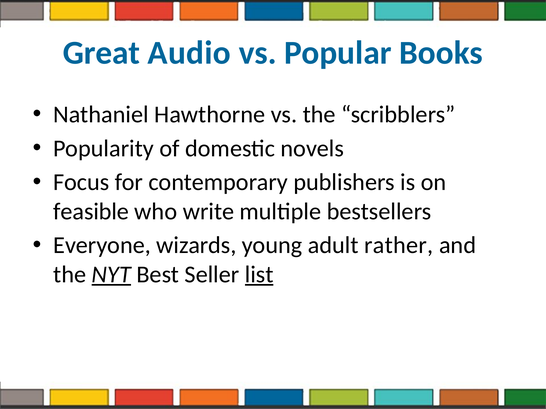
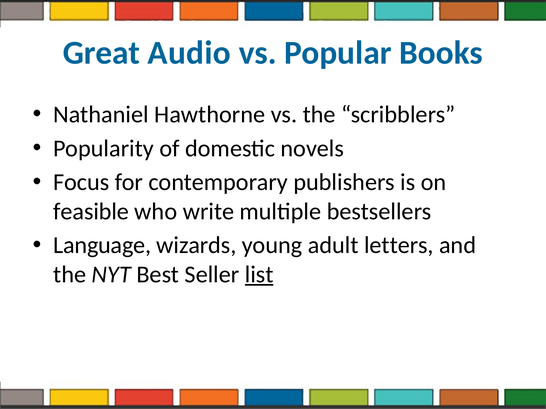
Everyone: Everyone -> Language
rather: rather -> letters
NYT underline: present -> none
